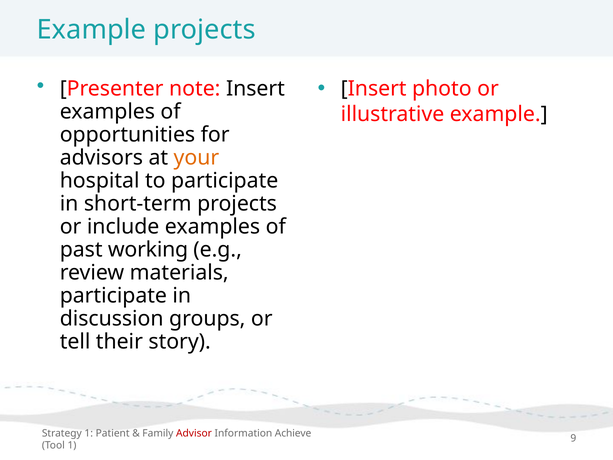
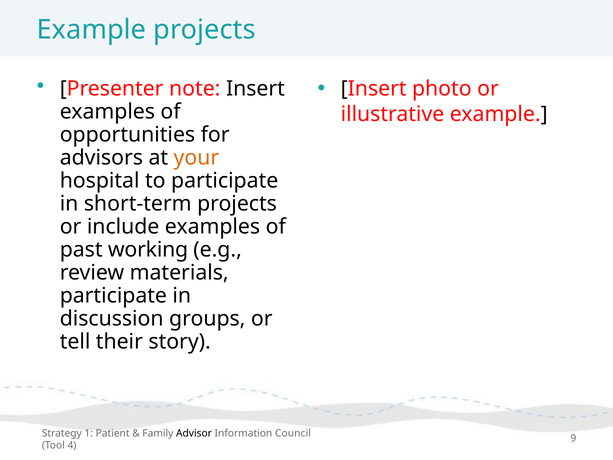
Advisor colour: red -> black
Achieve: Achieve -> Council
Tool 1: 1 -> 4
